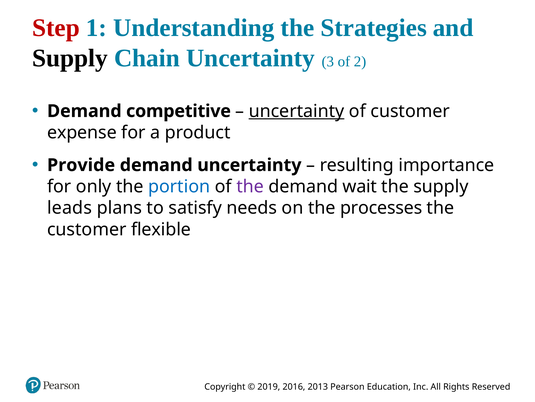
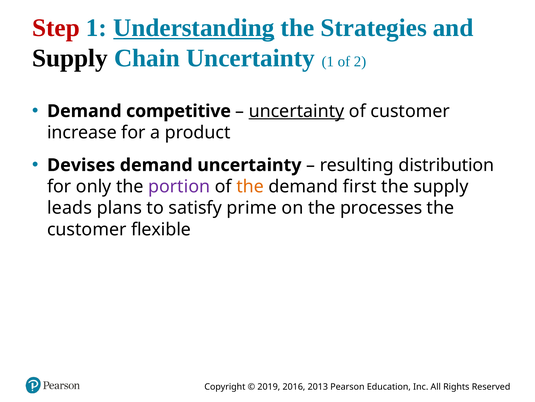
Understanding underline: none -> present
Uncertainty 3: 3 -> 1
expense: expense -> increase
Provide: Provide -> Devises
importance: importance -> distribution
portion colour: blue -> purple
the at (250, 186) colour: purple -> orange
wait: wait -> first
needs: needs -> prime
